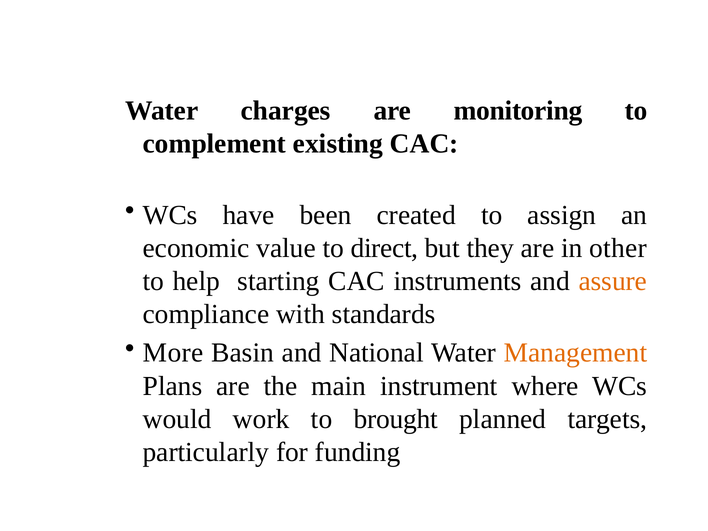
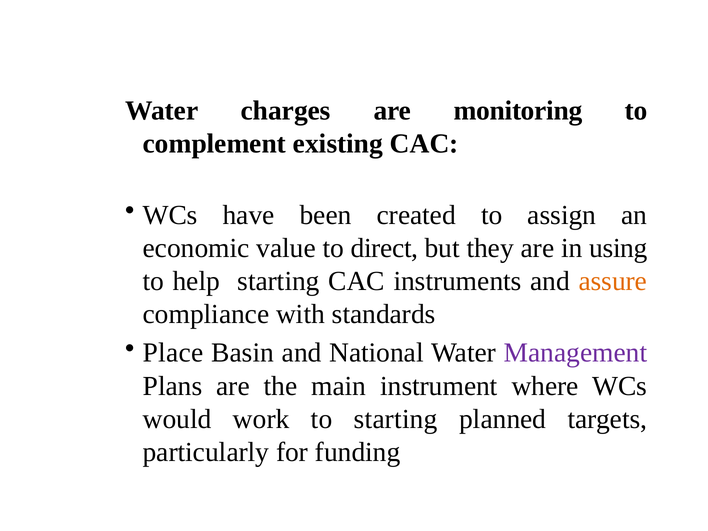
other: other -> using
More: More -> Place
Management colour: orange -> purple
to brought: brought -> starting
